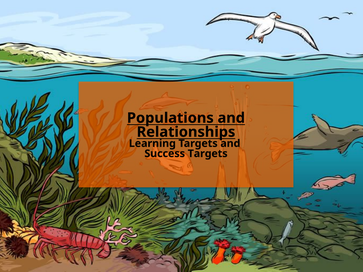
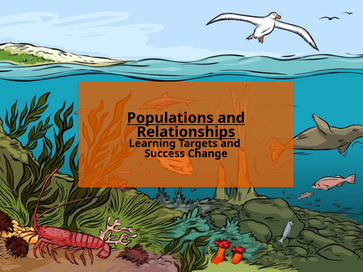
Success Targets: Targets -> Change
